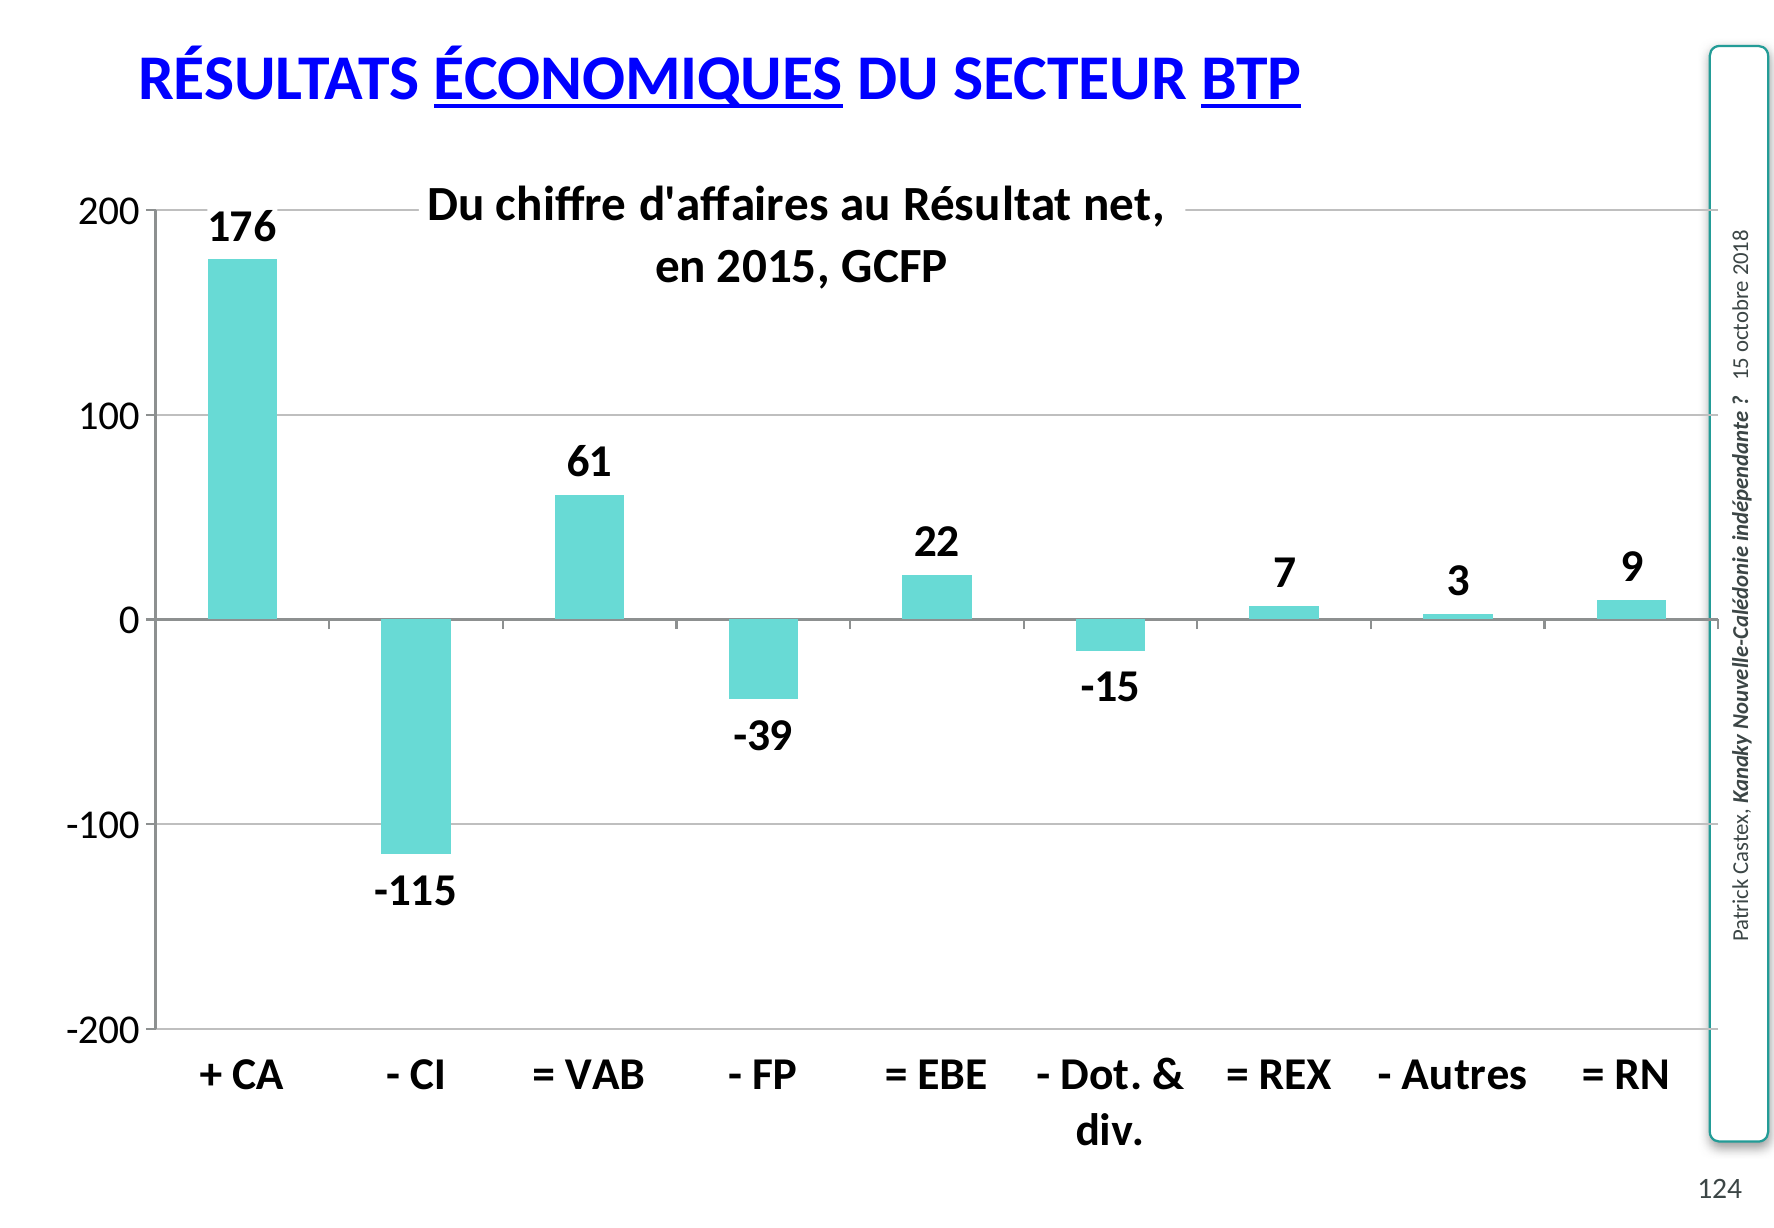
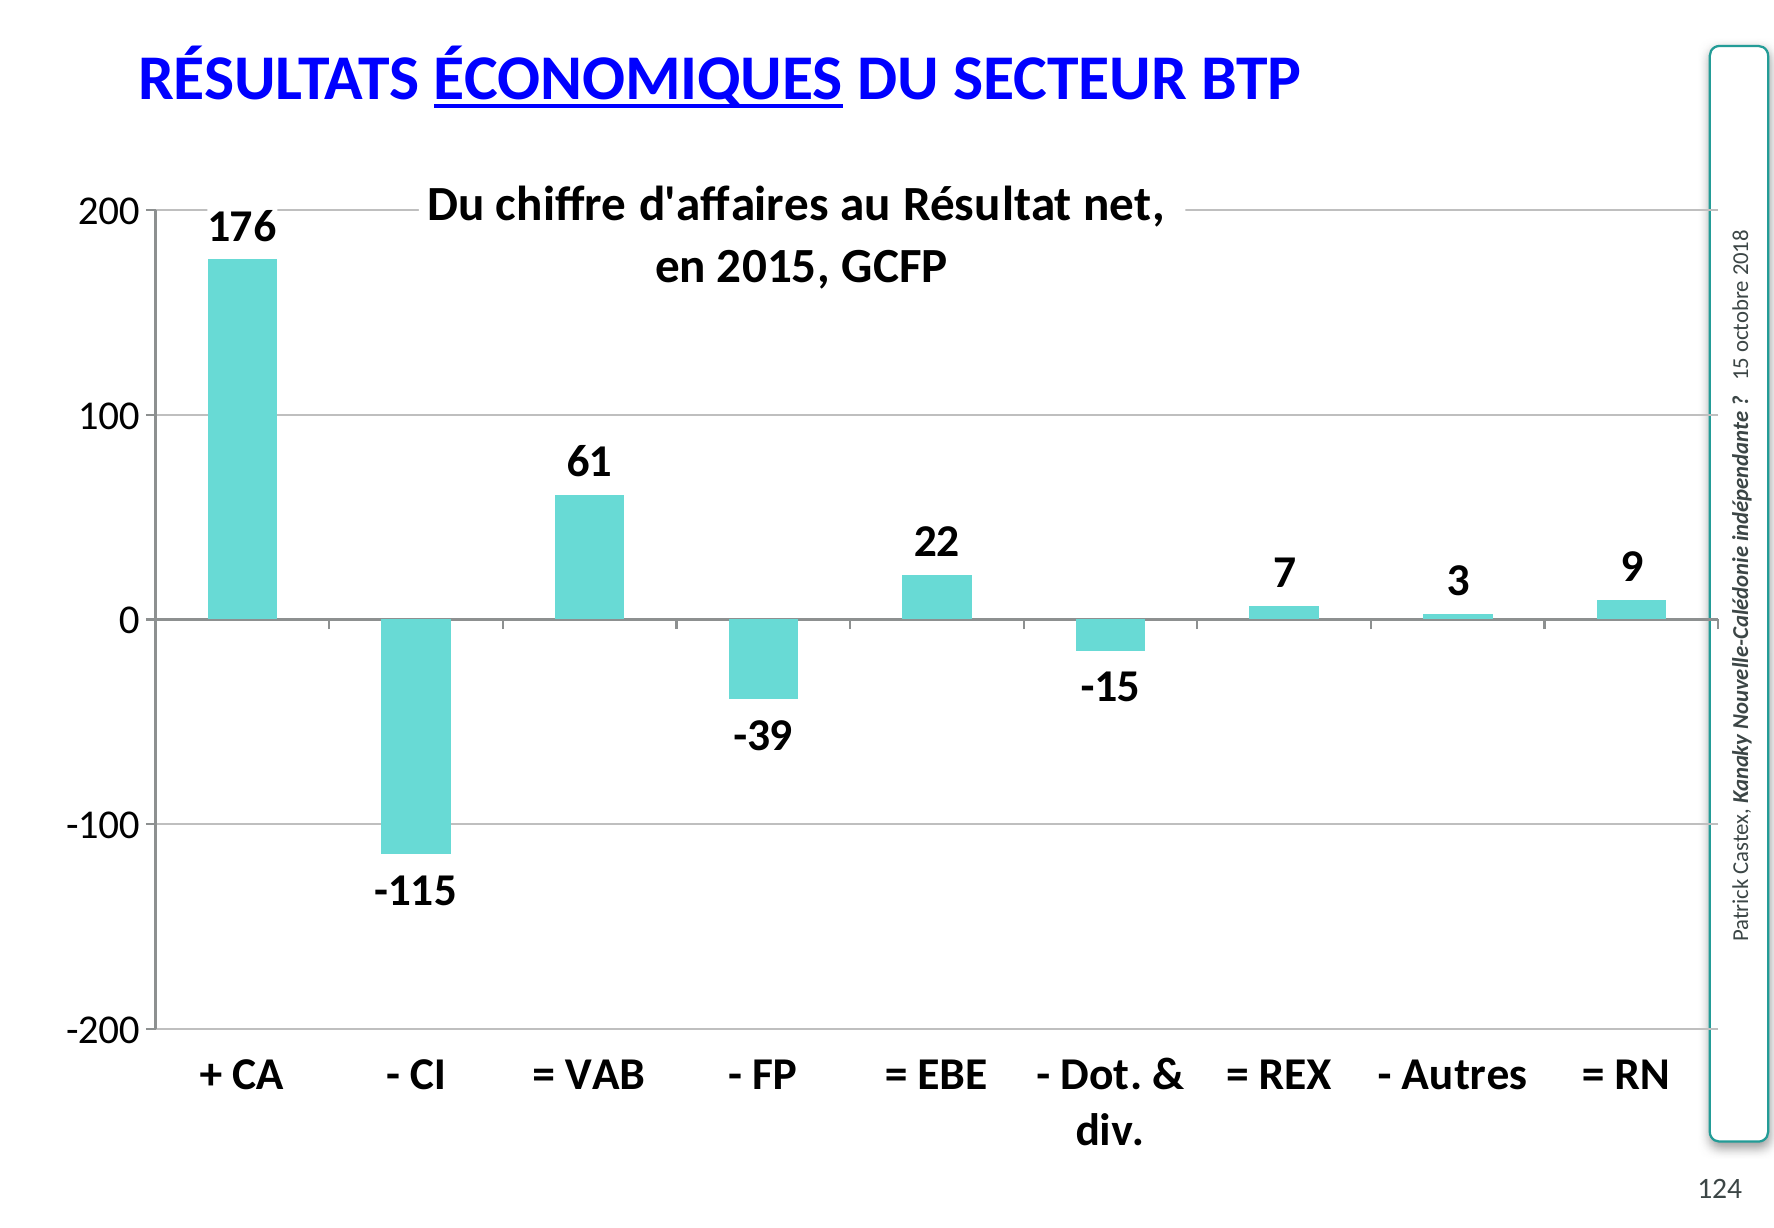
BTP underline: present -> none
